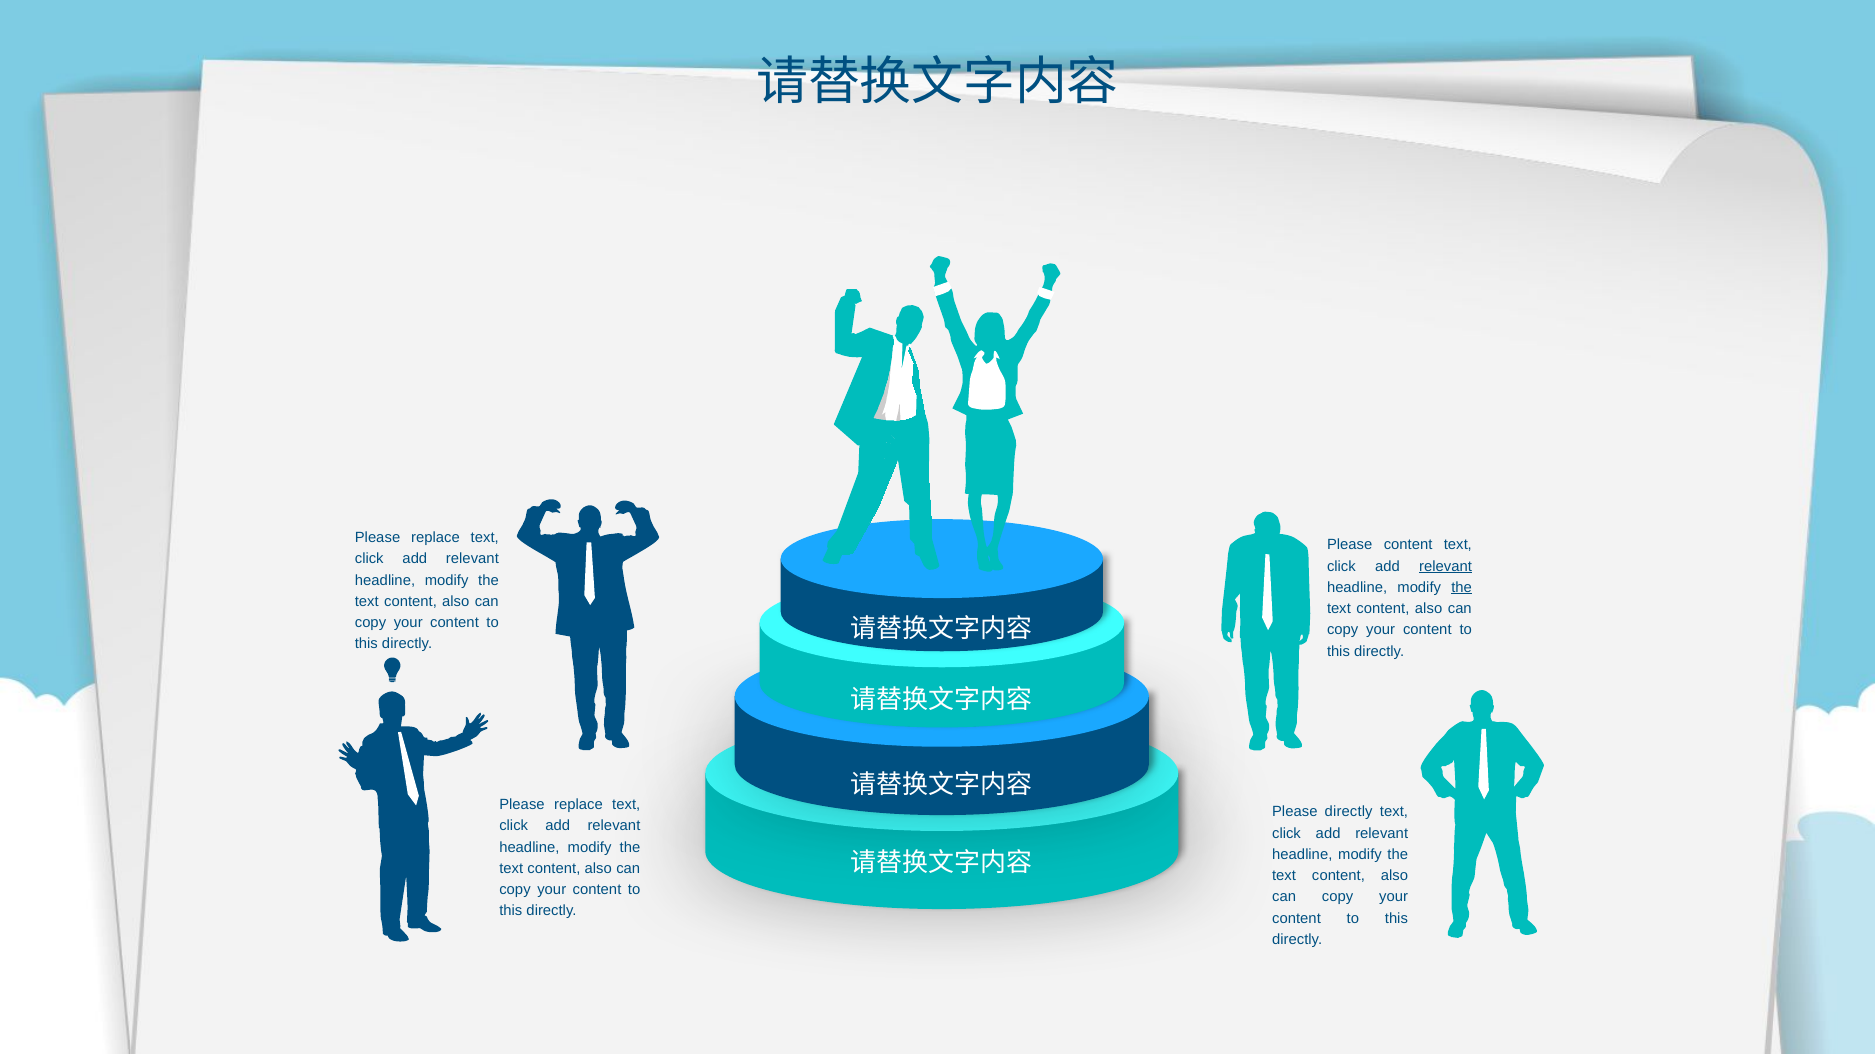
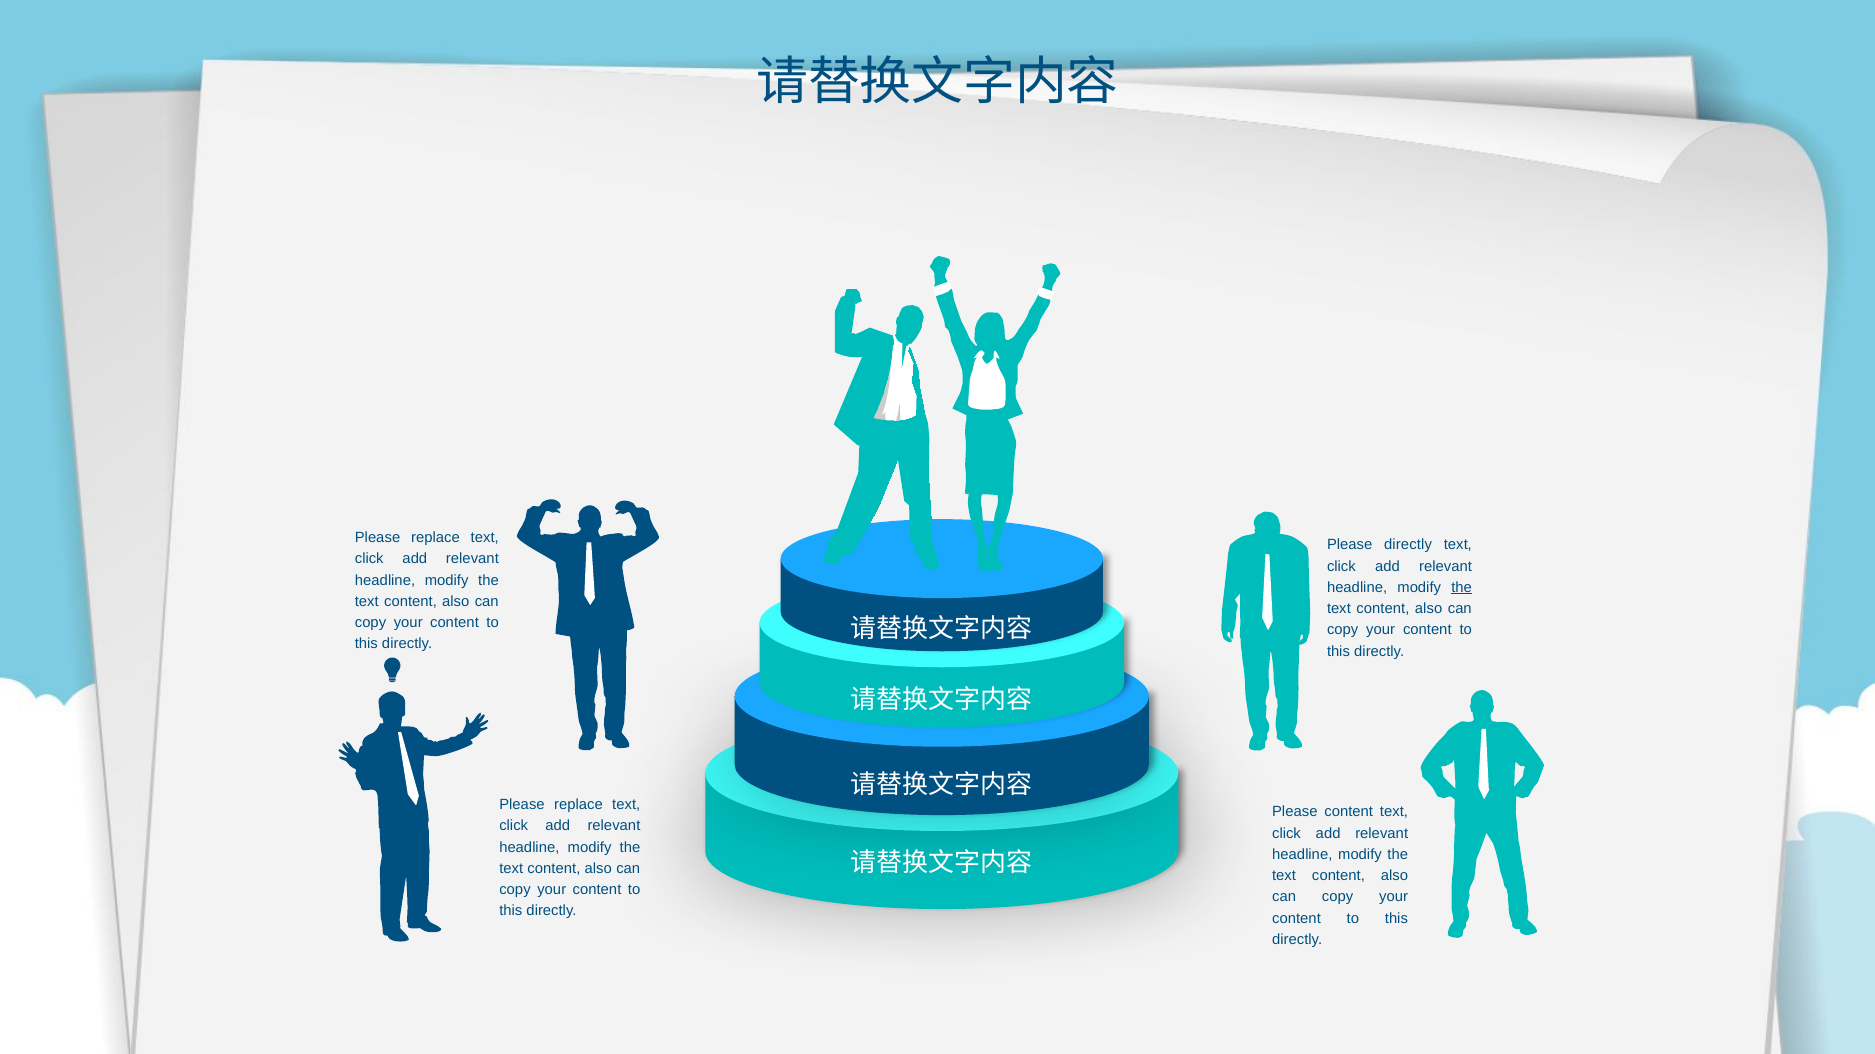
Please content: content -> directly
relevant at (1446, 567) underline: present -> none
Please directly: directly -> content
